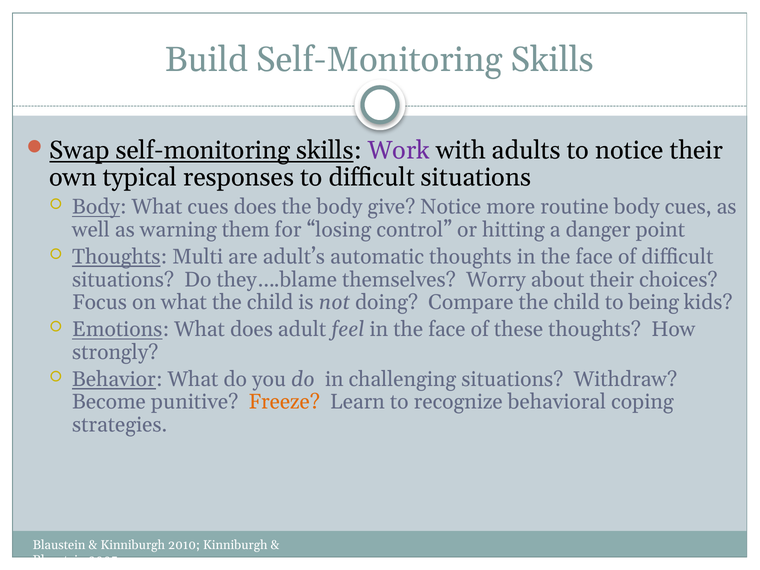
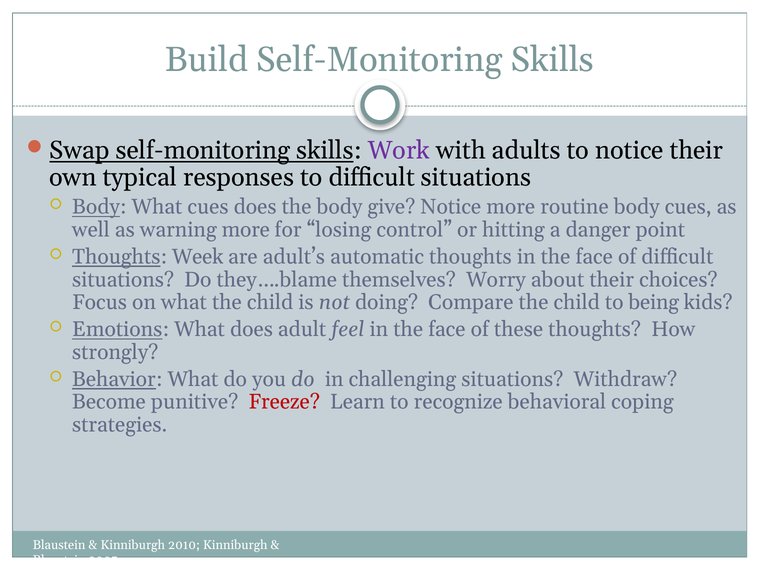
warning them: them -> more
Multi: Multi -> Week
Freeze colour: orange -> red
